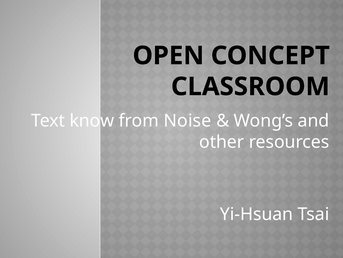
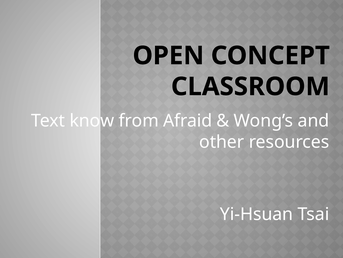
Noise: Noise -> Afraid
